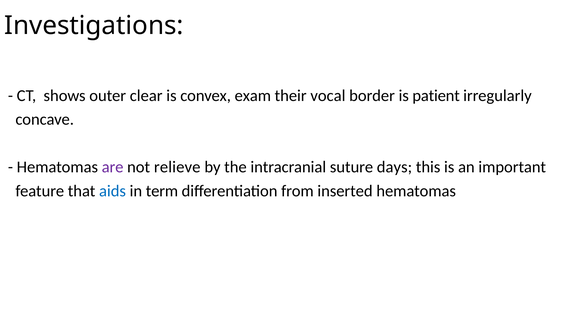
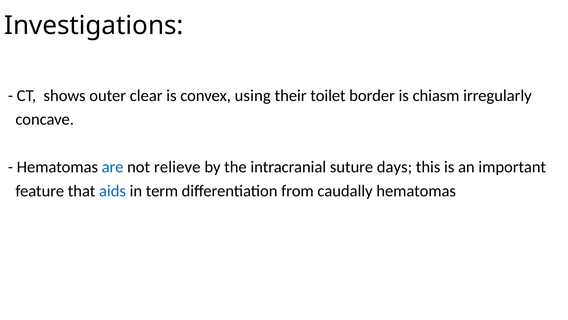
exam: exam -> using
vocal: vocal -> toilet
patient: patient -> chiasm
are colour: purple -> blue
inserted: inserted -> caudally
